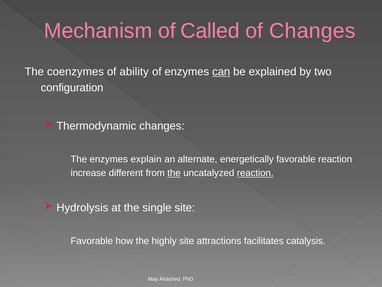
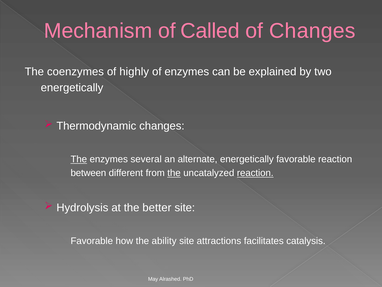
ability: ability -> highly
can underline: present -> none
configuration at (72, 88): configuration -> energetically
The at (79, 159) underline: none -> present
explain: explain -> several
increase: increase -> between
single: single -> better
highly: highly -> ability
